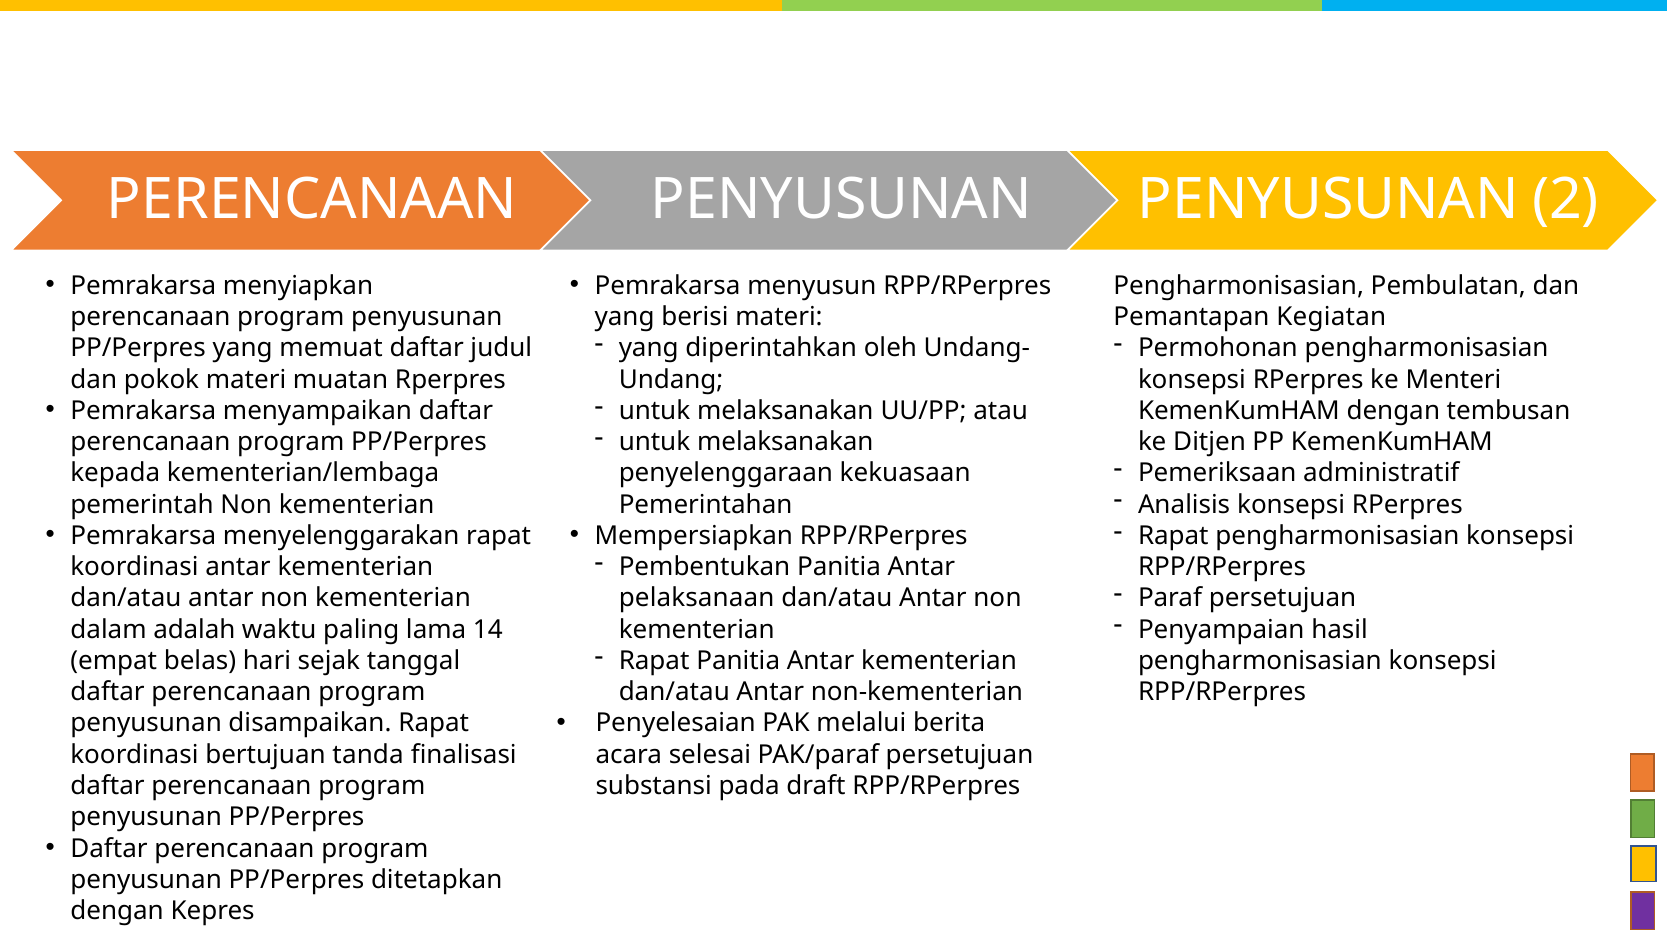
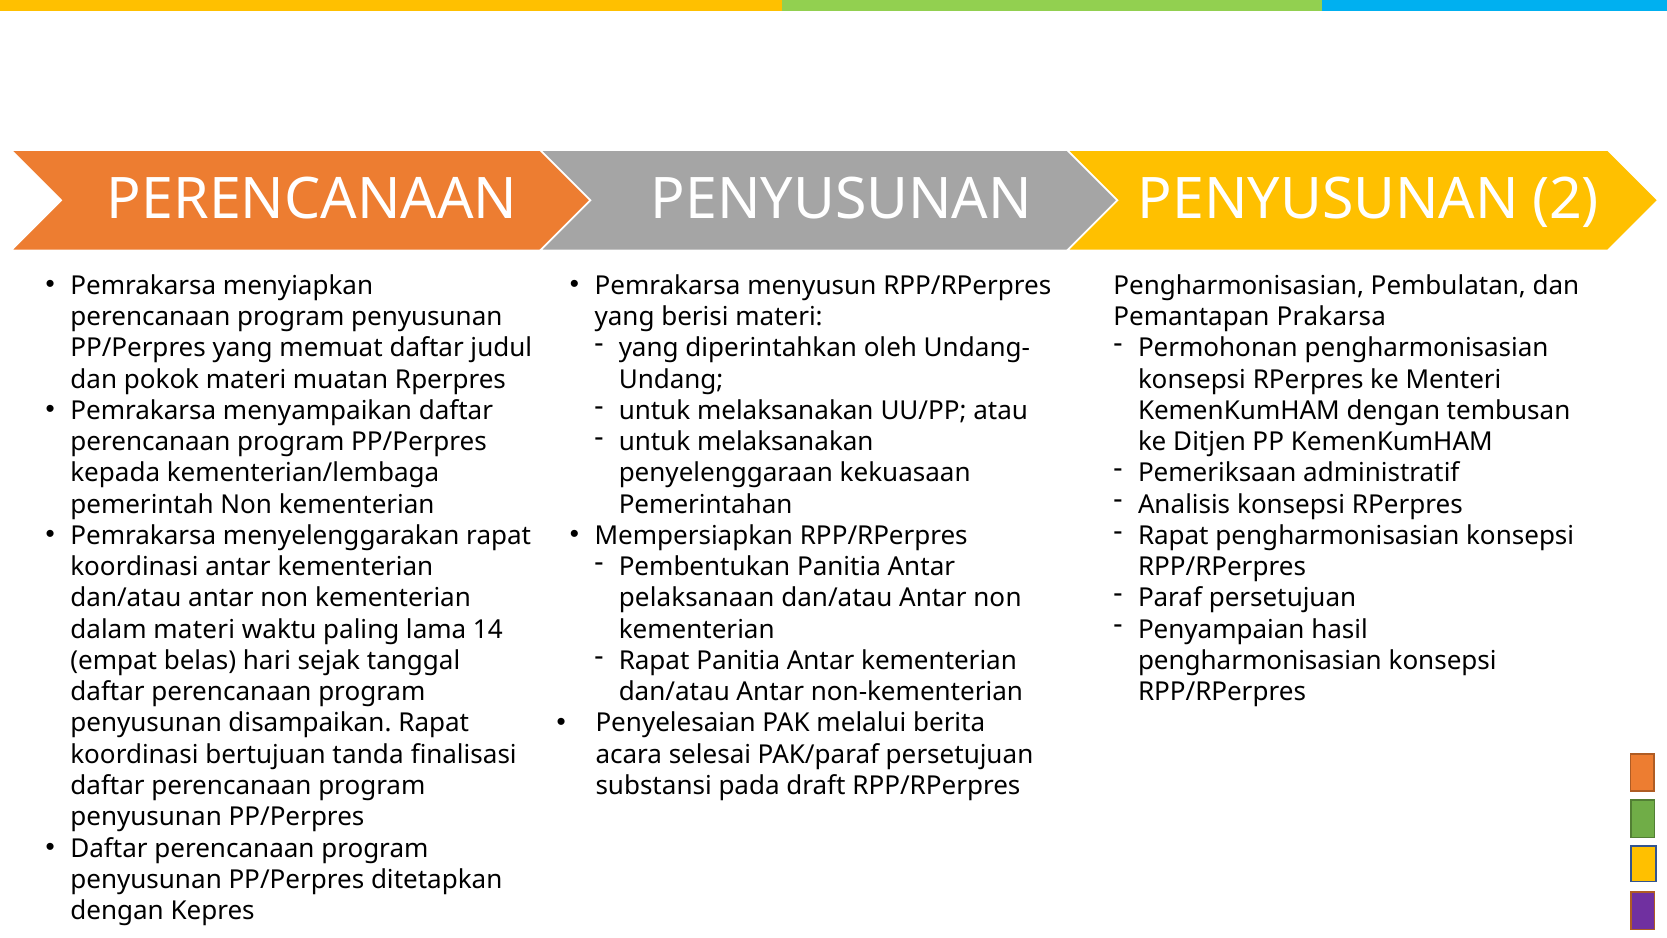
Kegiatan: Kegiatan -> Prakarsa
dalam adalah: adalah -> materi
